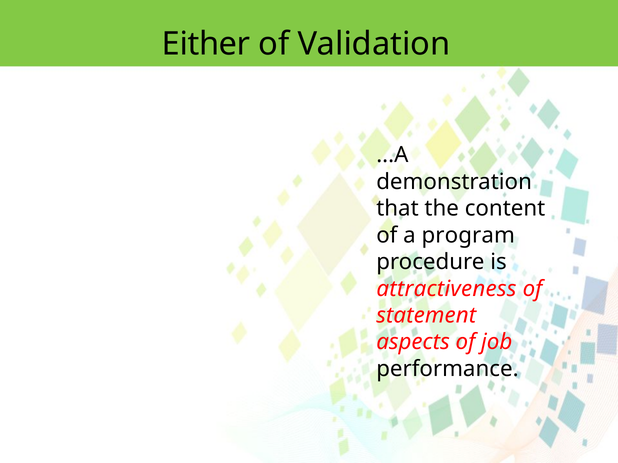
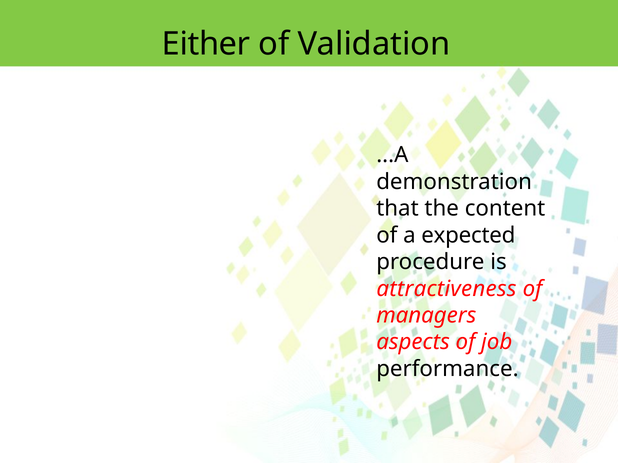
program: program -> expected
statement: statement -> managers
